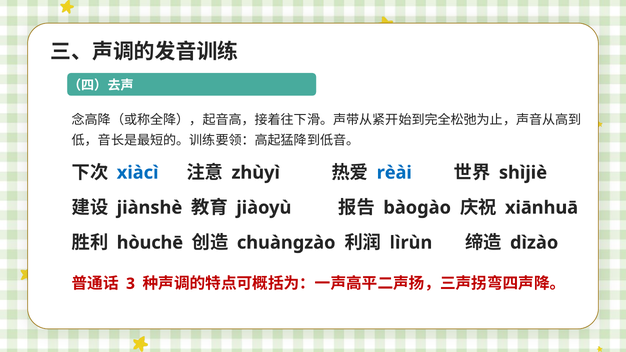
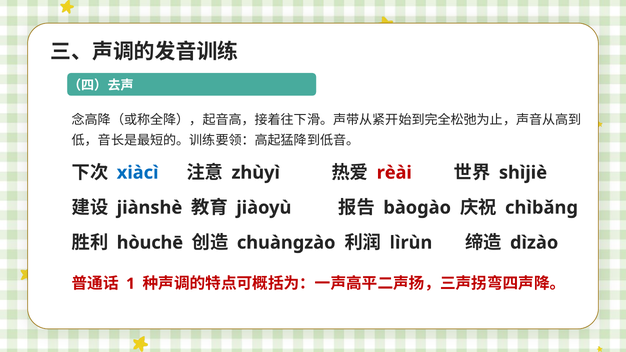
rèài colour: blue -> red
xiānhuā: xiānhuā -> chìbǎng
3: 3 -> 1
